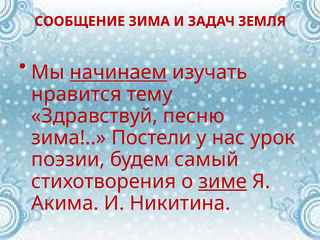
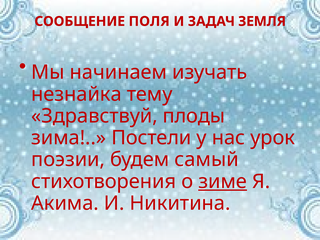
СООБЩЕНИЕ ЗИМА: ЗИМА -> ПОЛЯ
начинаем underline: present -> none
нравится: нравится -> незнайка
песню: песню -> плоды
